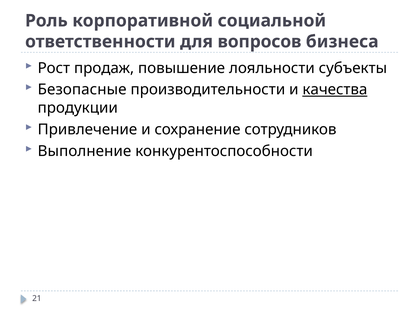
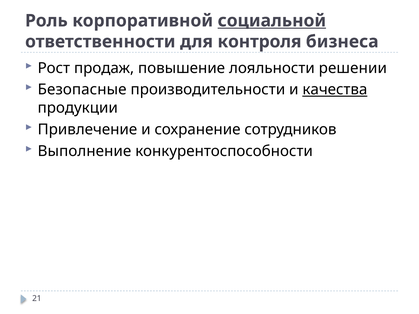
социальной underline: none -> present
вопросов: вопросов -> контроля
субъекты: субъекты -> решении
